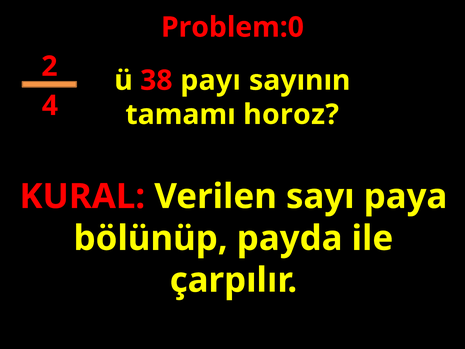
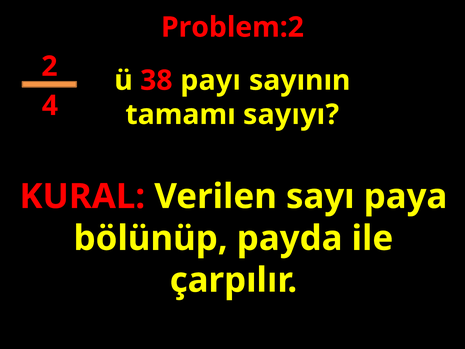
Problem:0: Problem:0 -> Problem:2
horoz: horoz -> sayıyı
